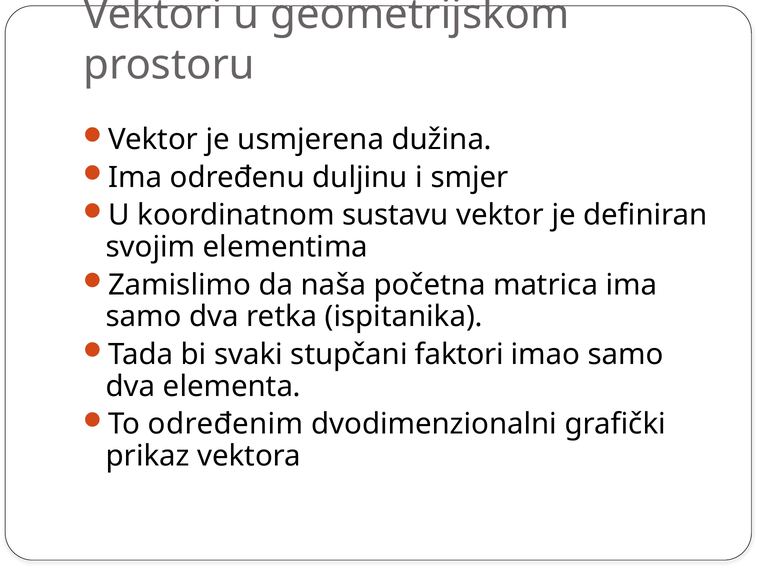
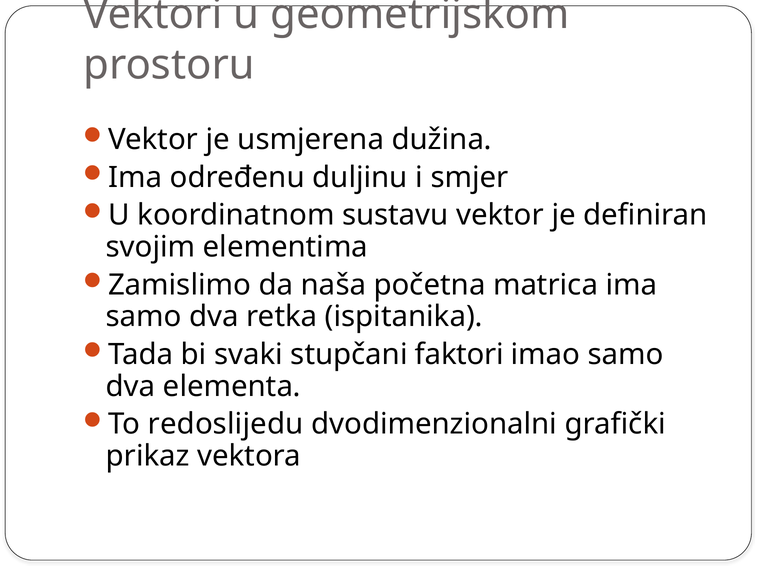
određenim: određenim -> redoslijedu
